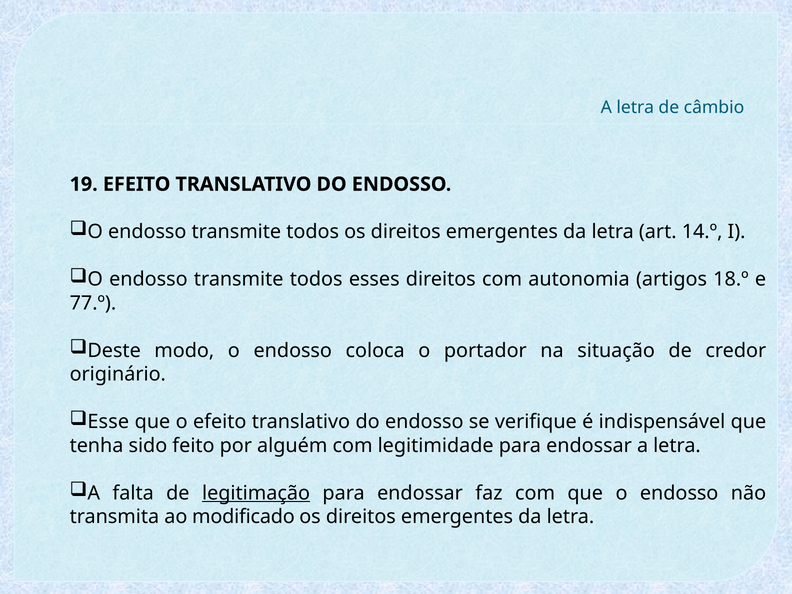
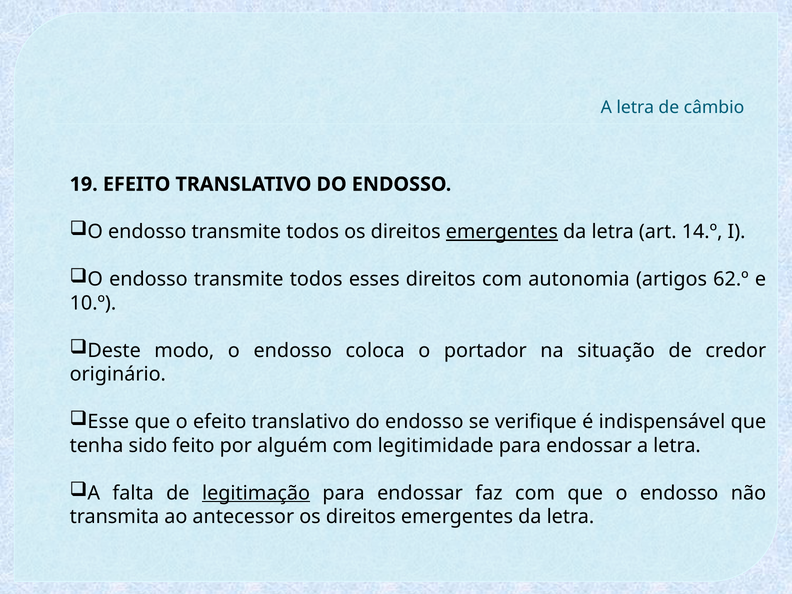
emergentes at (502, 232) underline: none -> present
18.º: 18.º -> 62.º
77.º: 77.º -> 10.º
modificado: modificado -> antecessor
